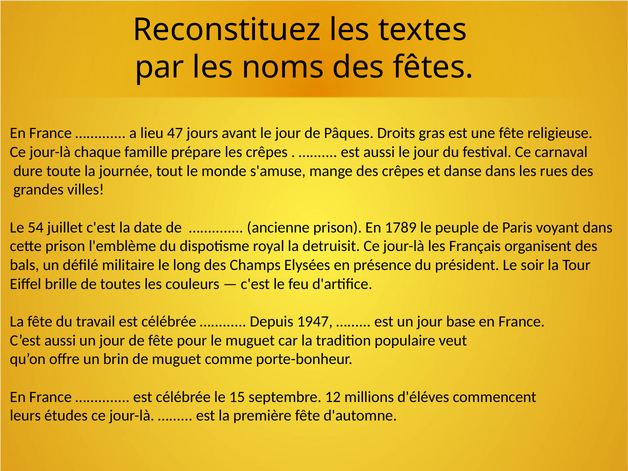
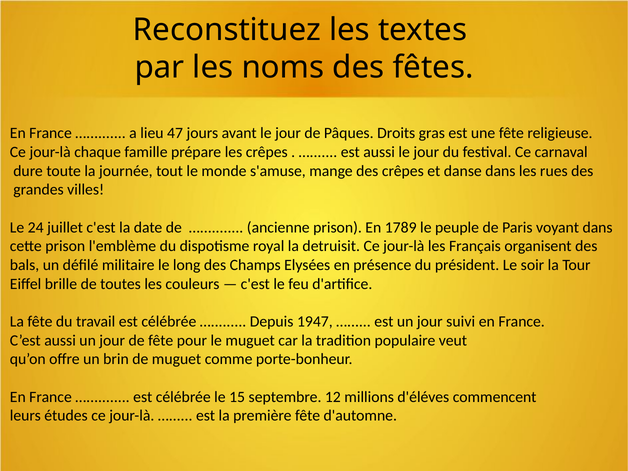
54: 54 -> 24
base: base -> suivi
